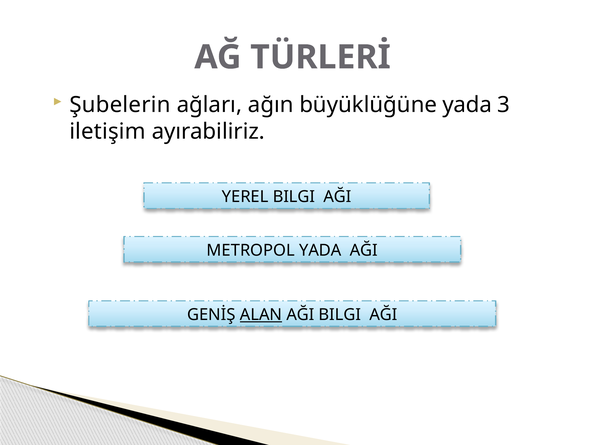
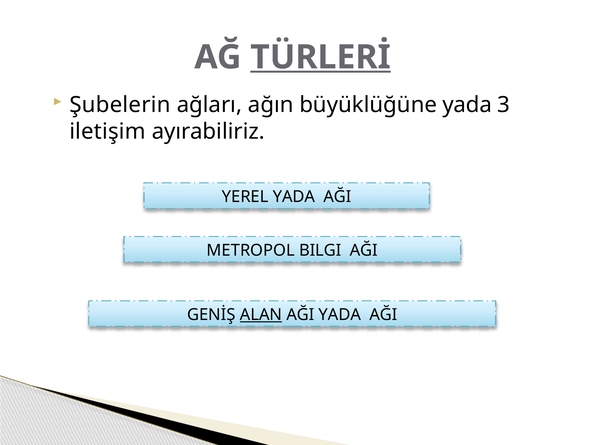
TÜRLERİ underline: none -> present
YEREL BILGI: BILGI -> YADA
METROPOL YADA: YADA -> BILGI
AĞI BILGI: BILGI -> YADA
